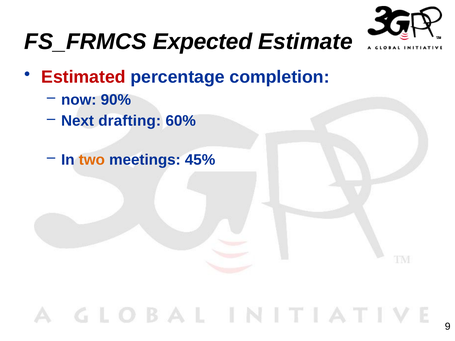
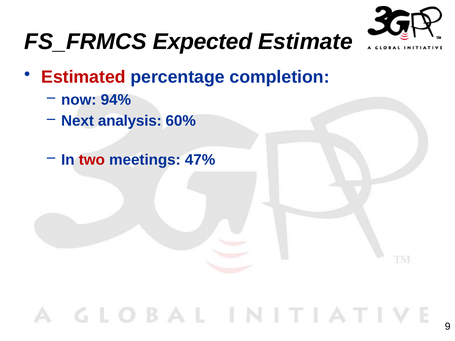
90%: 90% -> 94%
drafting: drafting -> analysis
two colour: orange -> red
45%: 45% -> 47%
